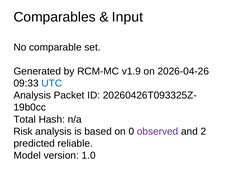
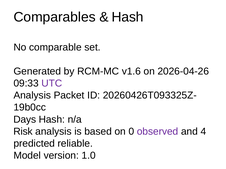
Input at (127, 17): Input -> Hash
v1.9: v1.9 -> v1.6
UTC colour: blue -> purple
Total: Total -> Days
2: 2 -> 4
